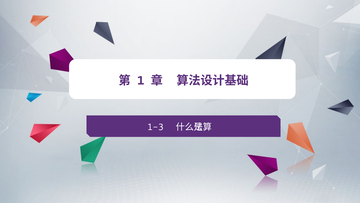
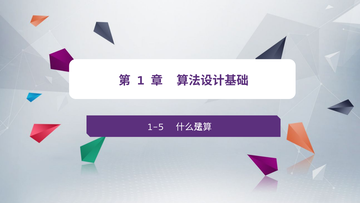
1-3: 1-3 -> 1-5
